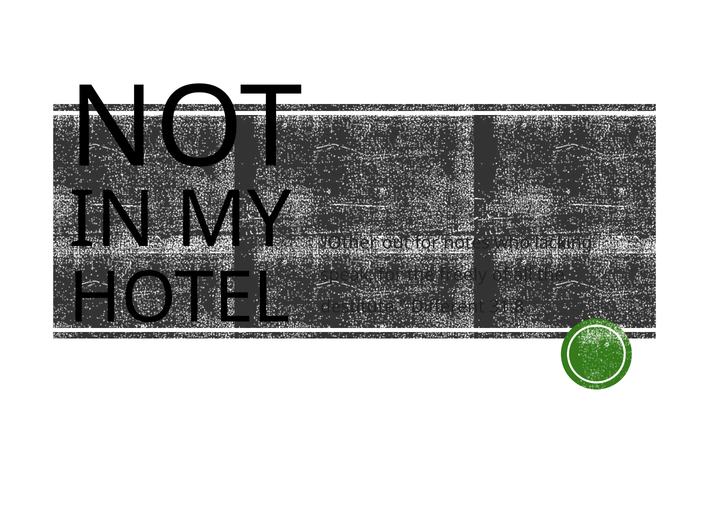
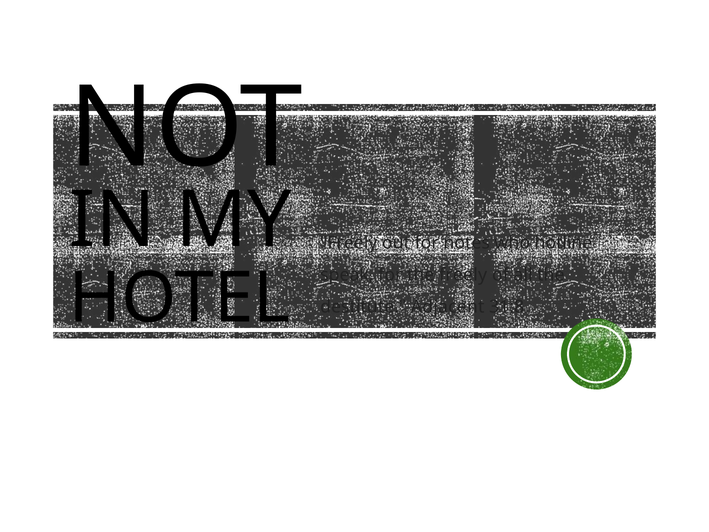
Other at (349, 243): Other -> Freely
lacking: lacking -> hotline
Different: Different -> Adjacent
